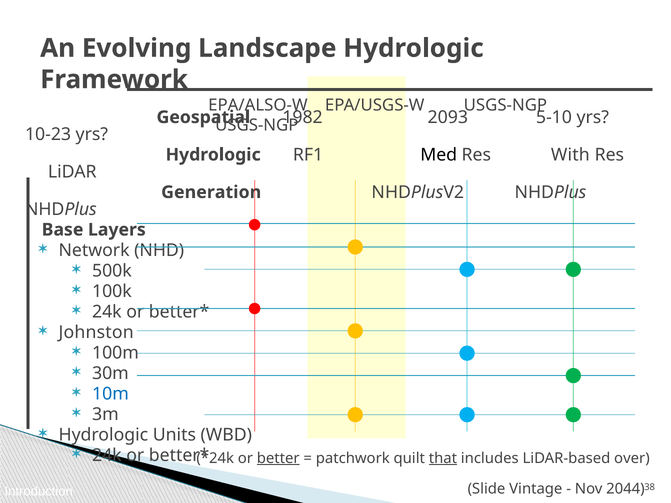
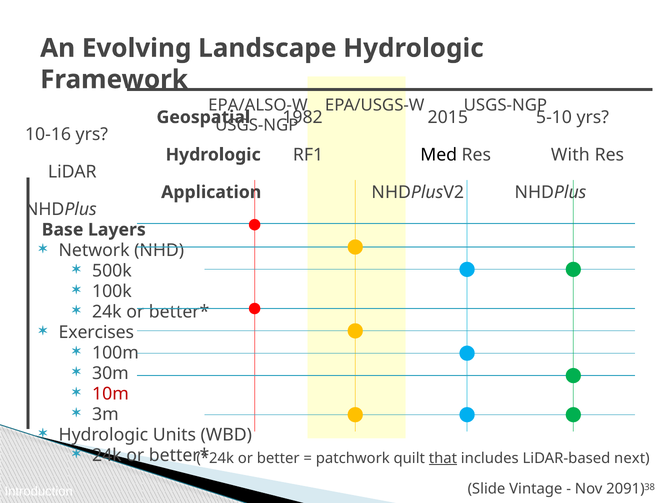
2093: 2093 -> 2015
10-23: 10-23 -> 10-16
Generation: Generation -> Application
Johnston: Johnston -> Exercises
10m colour: blue -> red
better underline: present -> none
over: over -> next
2044: 2044 -> 2091
